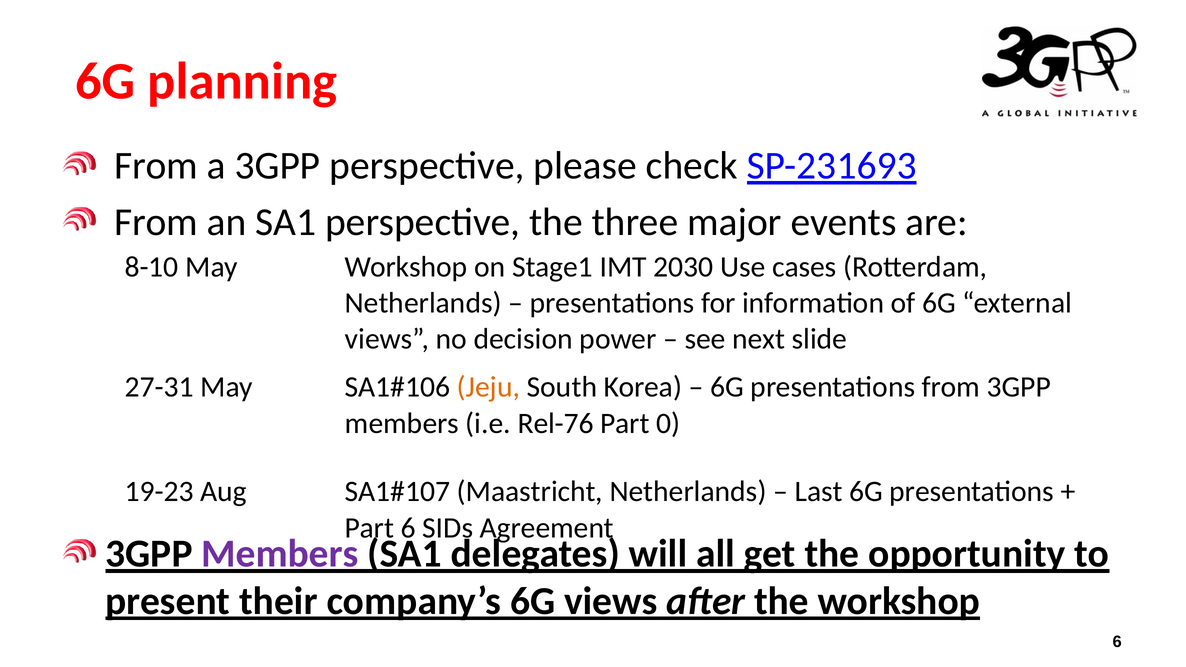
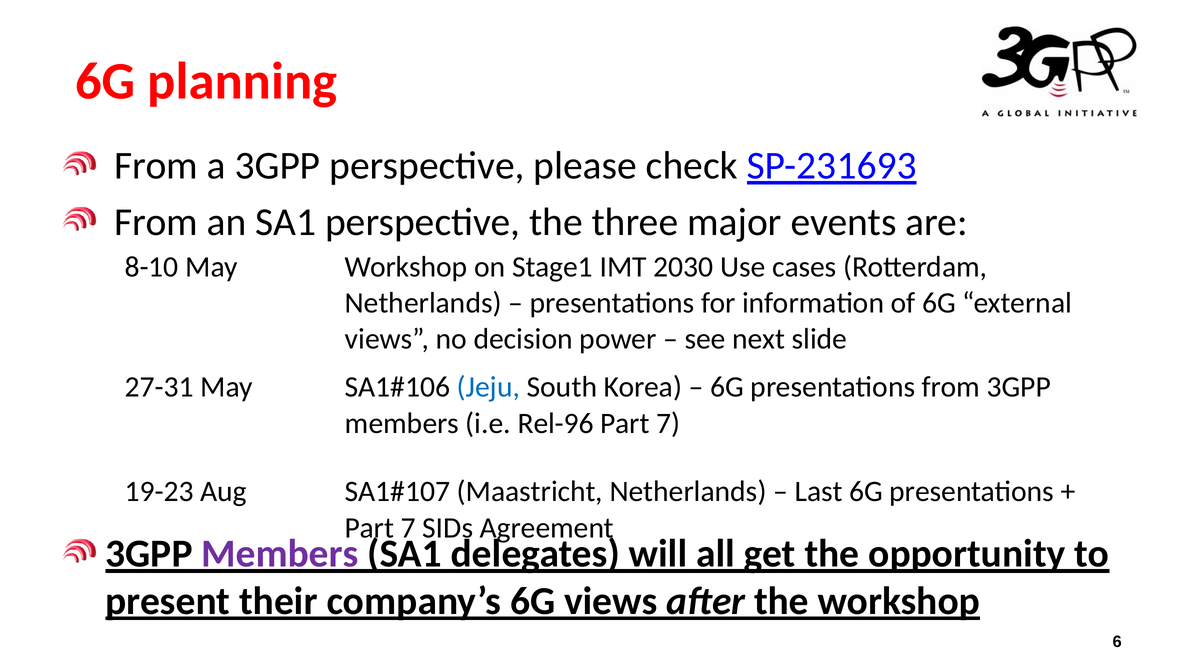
Jeju colour: orange -> blue
Rel-76: Rel-76 -> Rel-96
0 at (668, 423): 0 -> 7
6 at (408, 528): 6 -> 7
